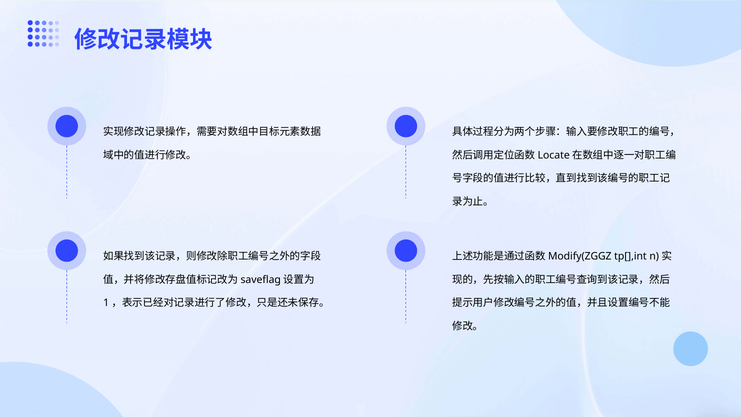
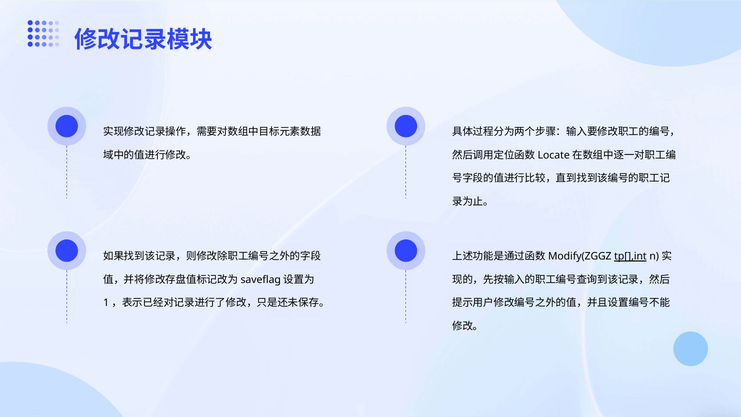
tp[],int underline: none -> present
